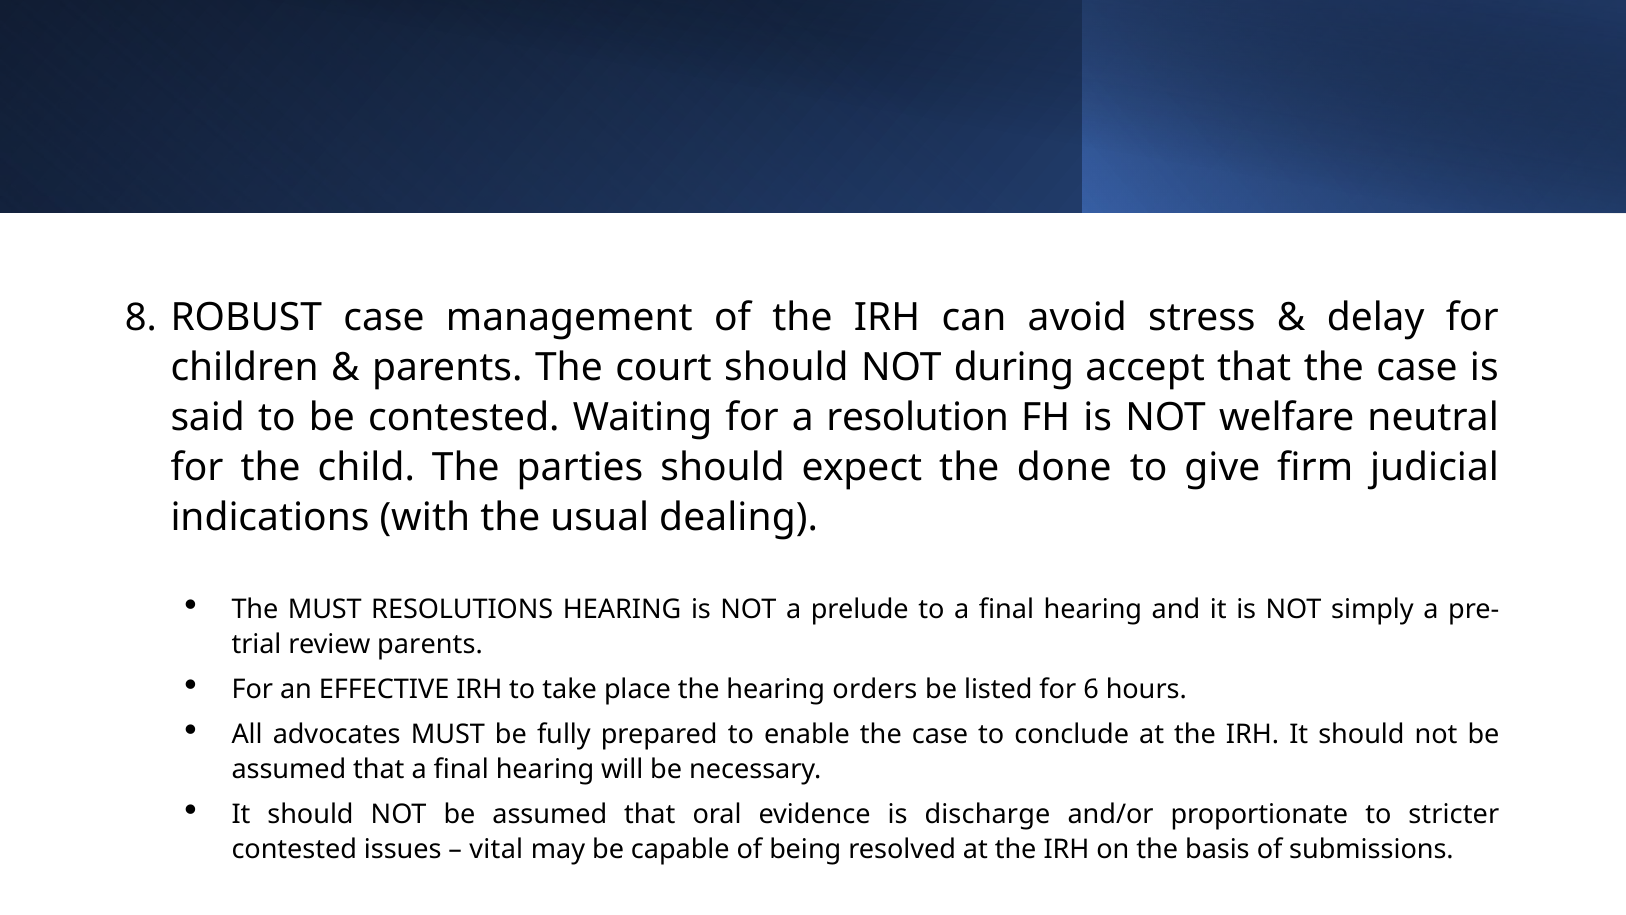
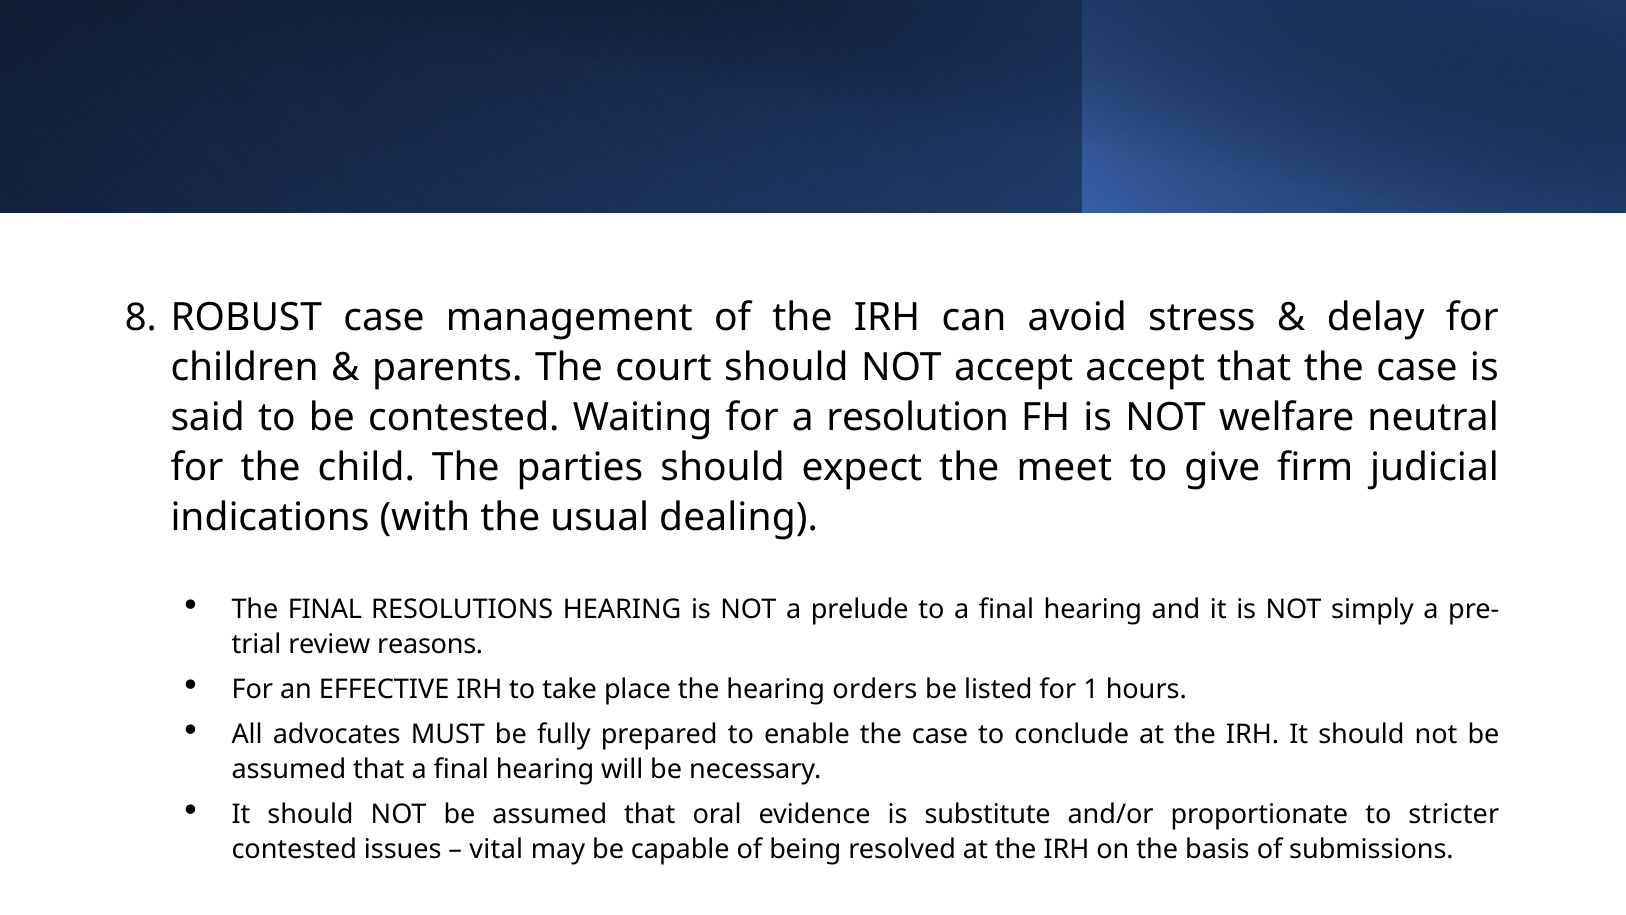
NOT during: during -> accept
done: done -> meet
The MUST: MUST -> FINAL
review parents: parents -> reasons
6: 6 -> 1
discharge: discharge -> substitute
